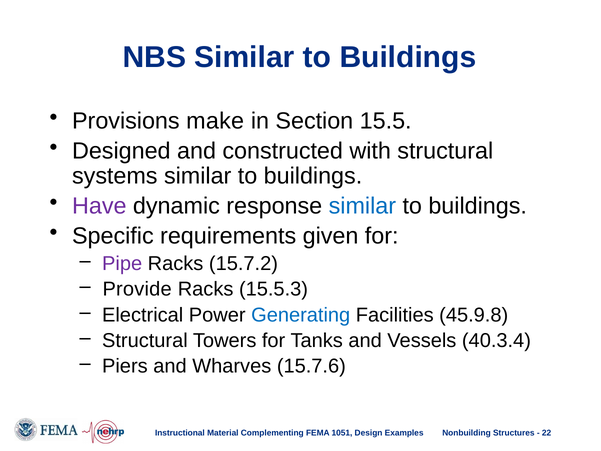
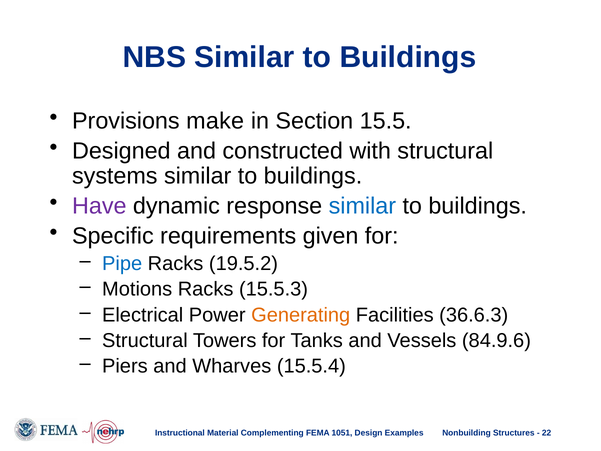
Pipe colour: purple -> blue
15.7.2: 15.7.2 -> 19.5.2
Provide: Provide -> Motions
Generating colour: blue -> orange
45.9.8: 45.9.8 -> 36.6.3
40.3.4: 40.3.4 -> 84.9.6
15.7.6: 15.7.6 -> 15.5.4
